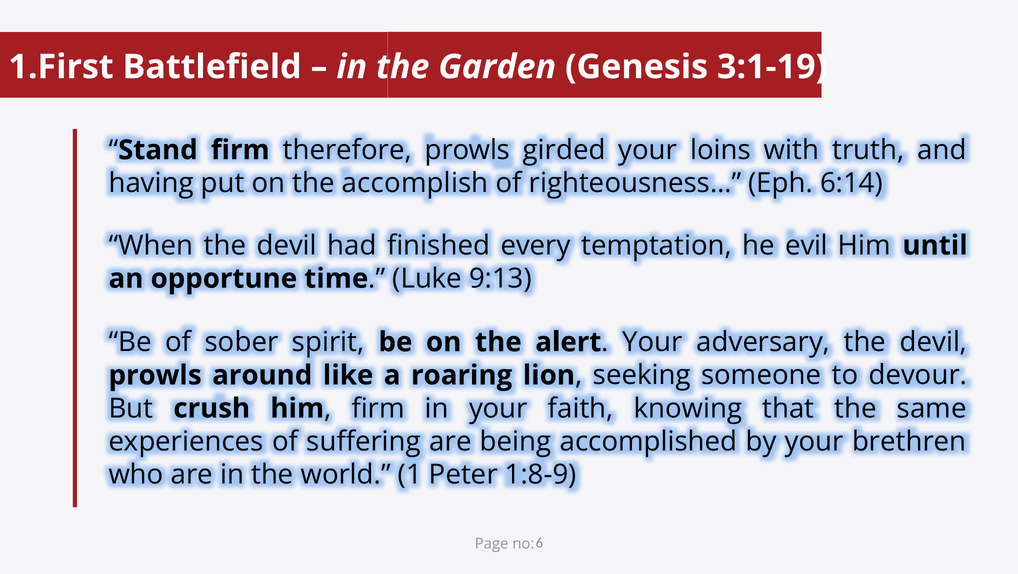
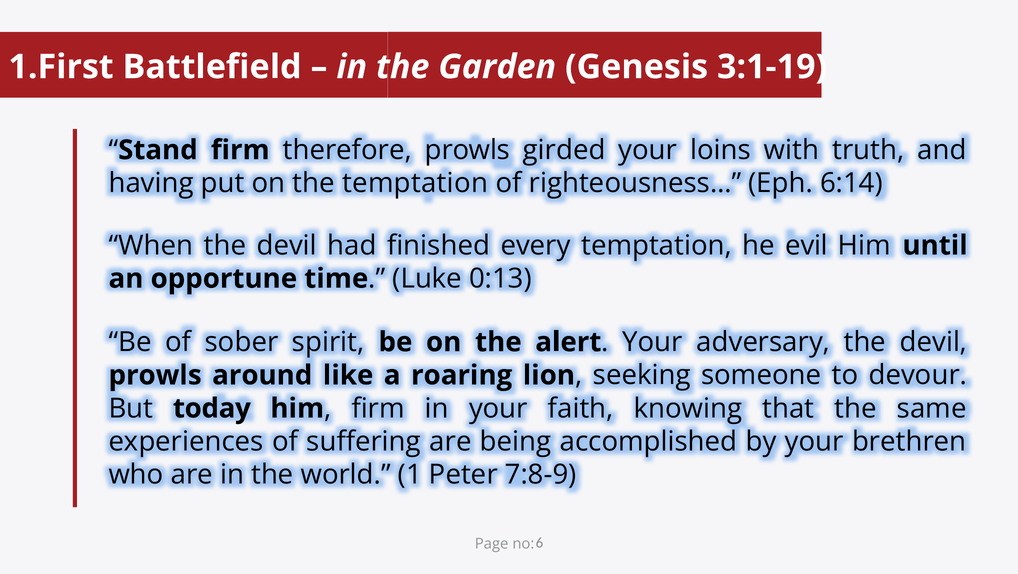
the accomplish: accomplish -> temptation
9:13: 9:13 -> 0:13
crush: crush -> today
1:8-9: 1:8-9 -> 7:8-9
